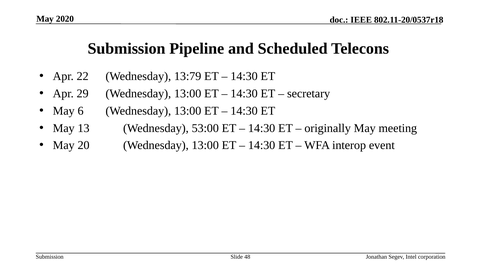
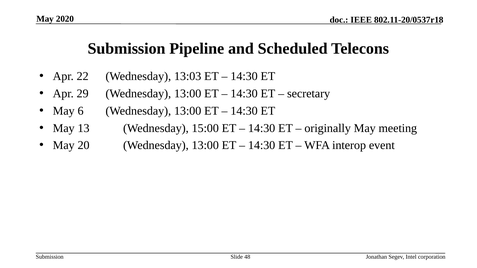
13:79: 13:79 -> 13:03
53:00: 53:00 -> 15:00
